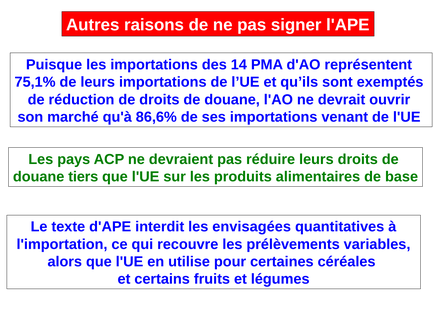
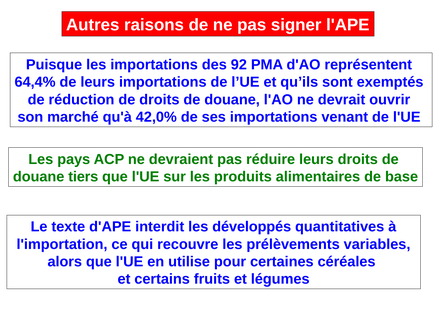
14: 14 -> 92
75,1%: 75,1% -> 64,4%
86,6%: 86,6% -> 42,0%
envisagées: envisagées -> développés
